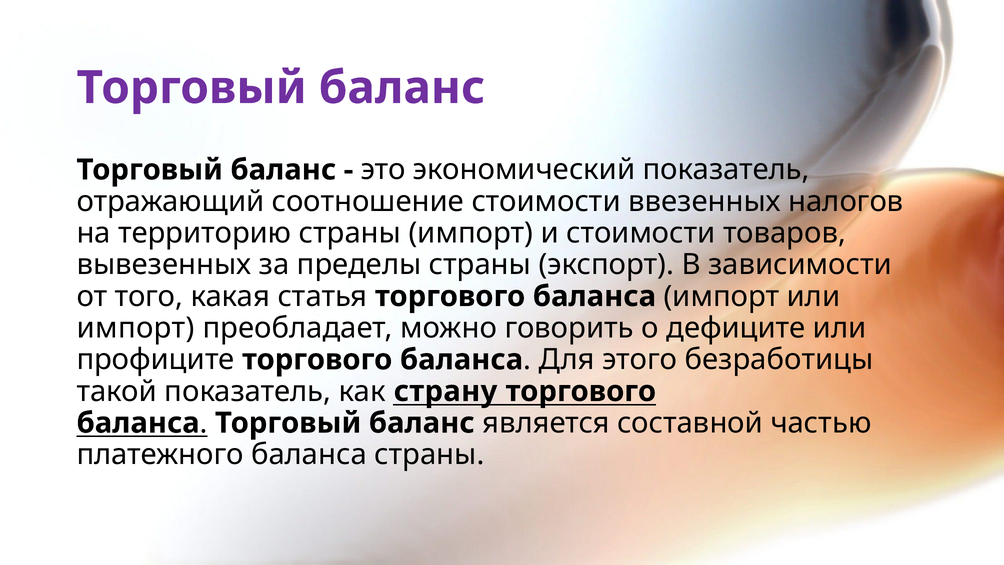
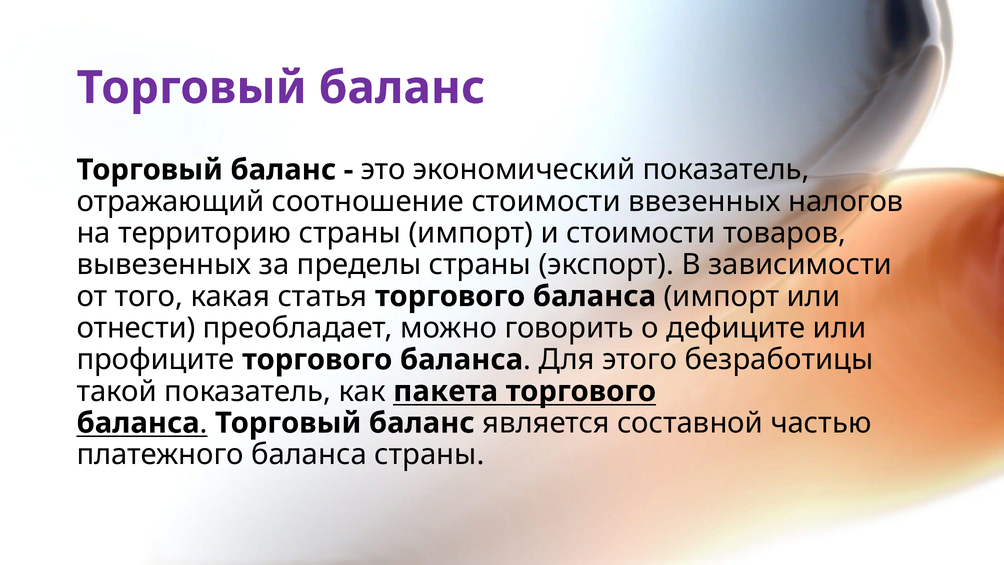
импорт at (136, 328): импорт -> отнести
страну: страну -> пакета
